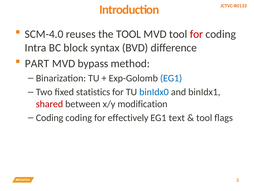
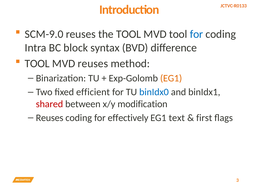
SCM-4.0: SCM-4.0 -> SCM-9.0
for at (196, 34) colour: red -> blue
PART at (37, 63): PART -> TOOL
MVD bypass: bypass -> reuses
EG1 at (171, 78) colour: blue -> orange
statistics: statistics -> efficient
Coding at (50, 117): Coding -> Reuses
tool at (204, 117): tool -> first
